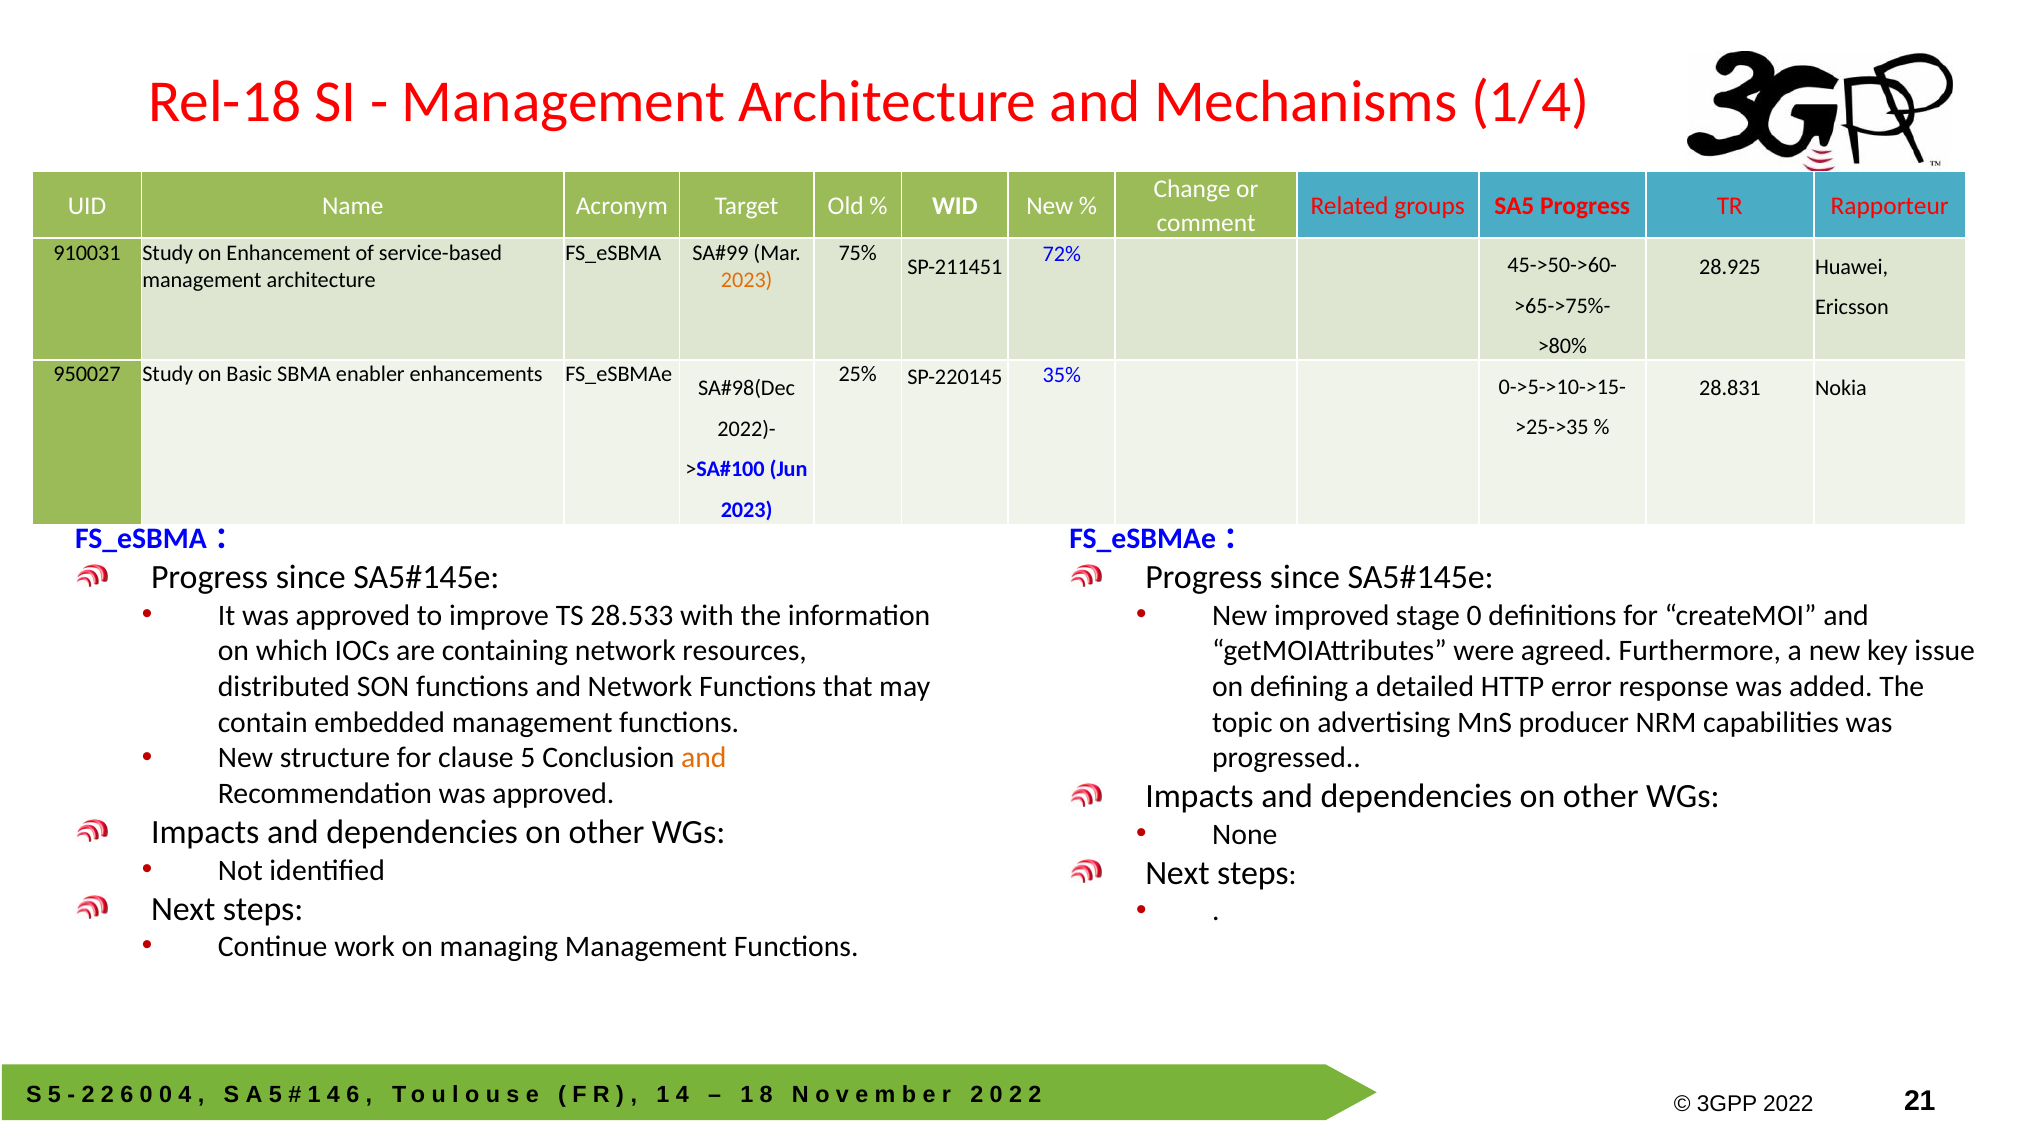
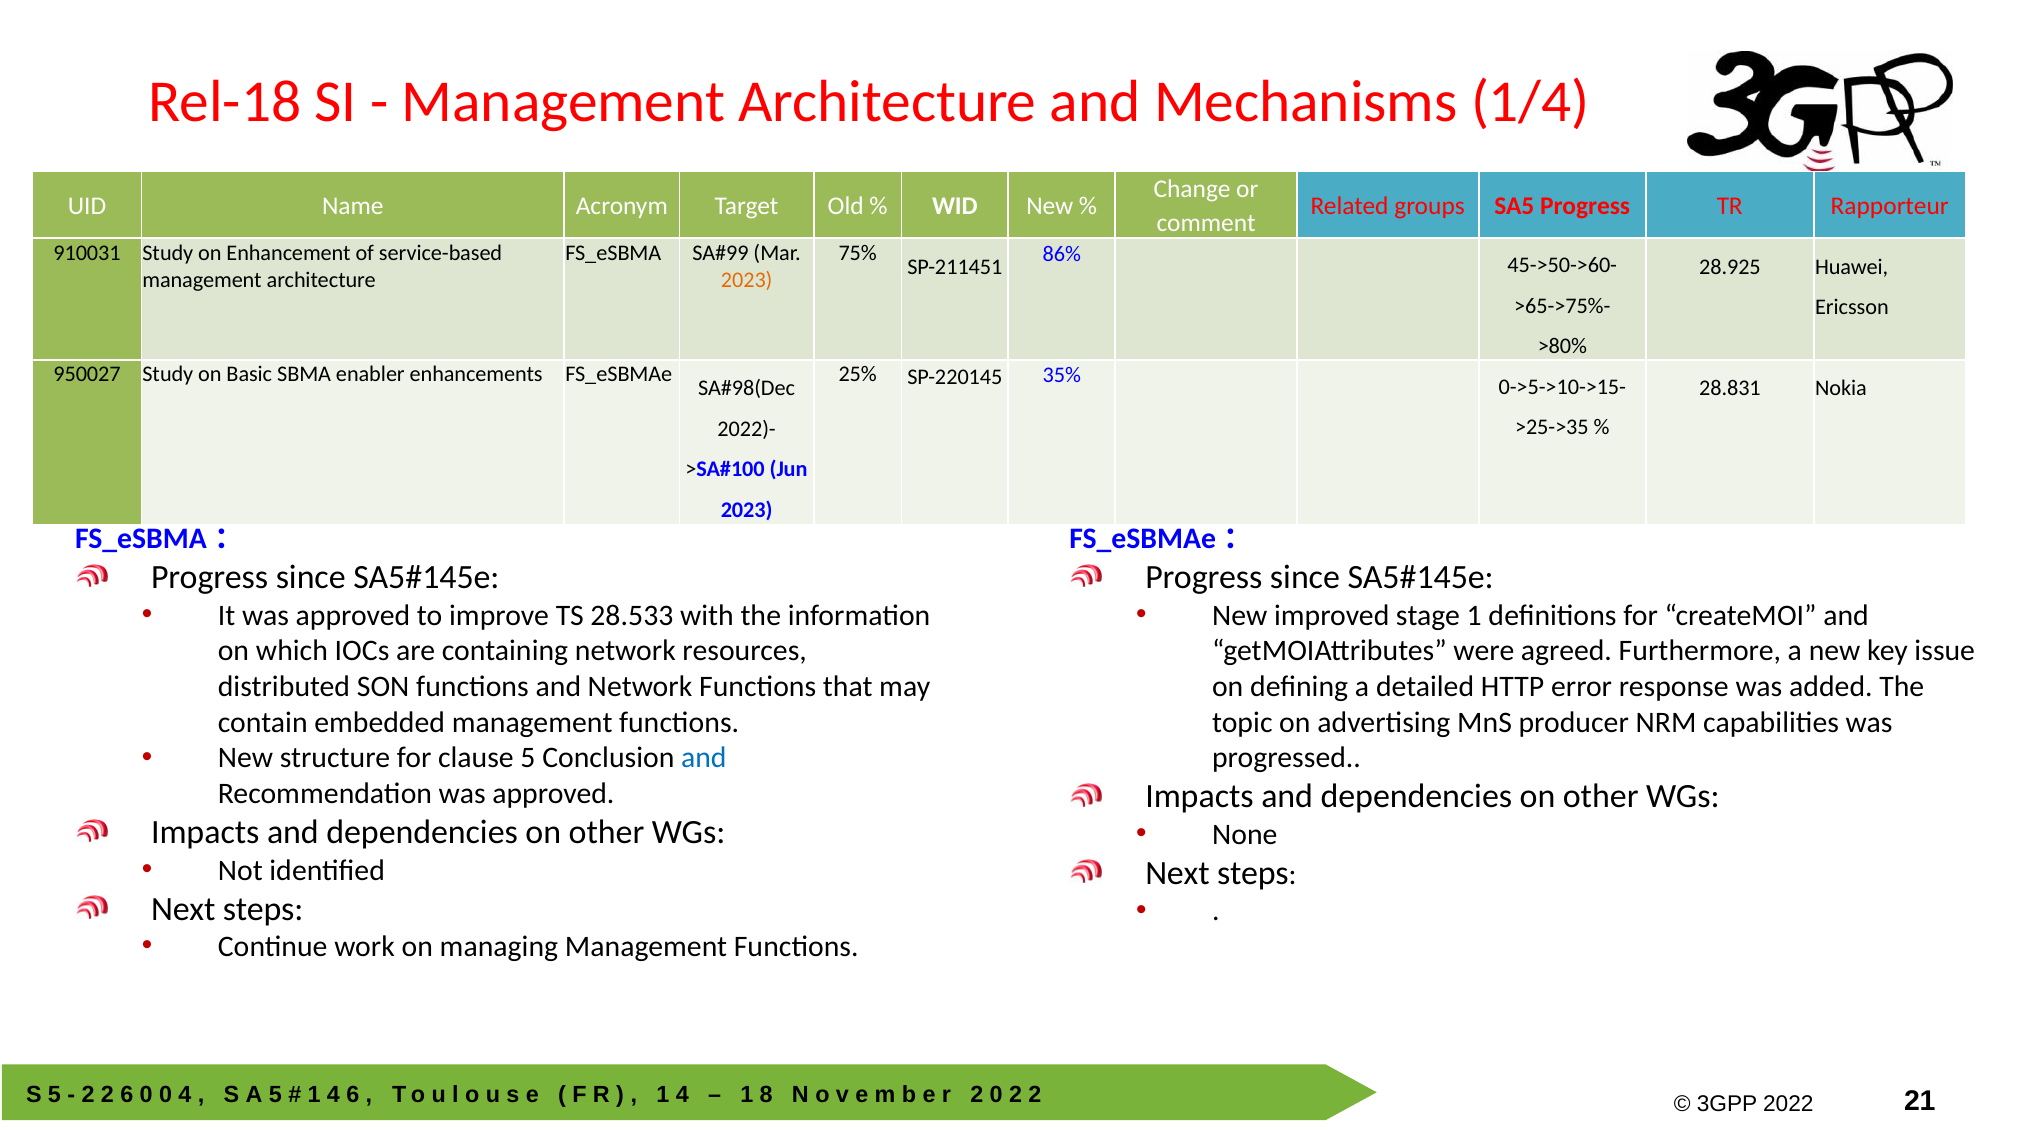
72%: 72% -> 86%
stage 0: 0 -> 1
and at (704, 758) colour: orange -> blue
